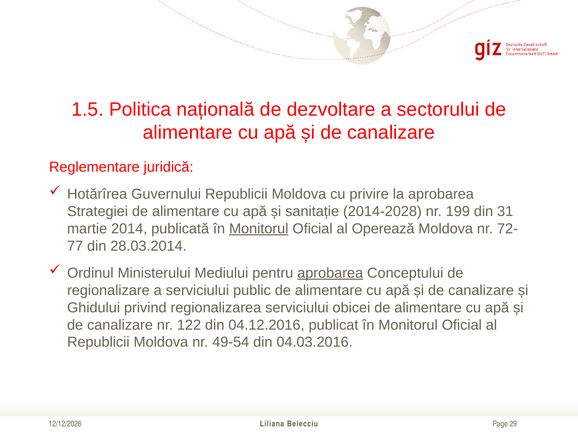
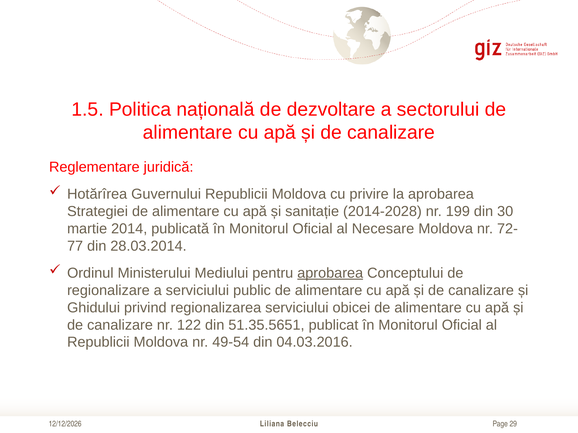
31: 31 -> 30
Monitorul at (259, 229) underline: present -> none
Operează: Operează -> Necesare
04.12.2016: 04.12.2016 -> 51.35.5651
